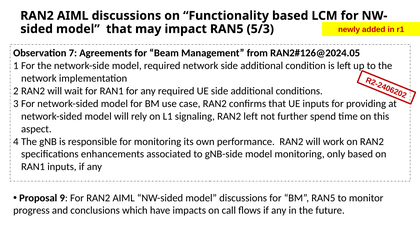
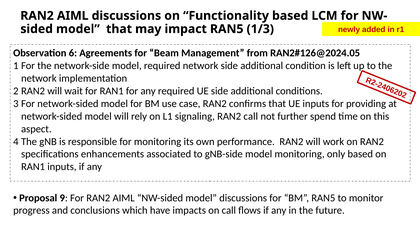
5/3: 5/3 -> 1/3
Observation 7: 7 -> 6
RAN2 left: left -> call
